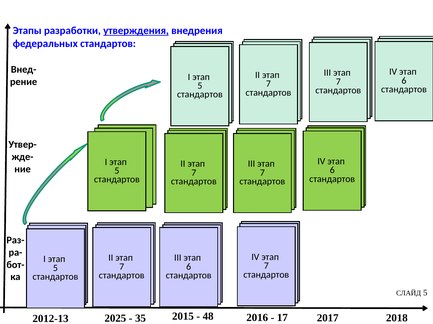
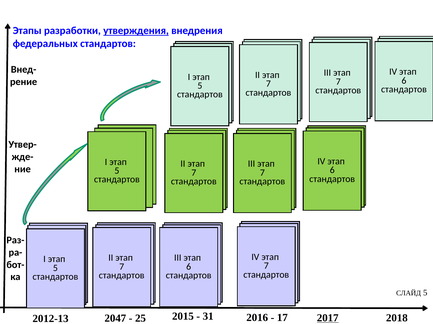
2025: 2025 -> 2047
35: 35 -> 25
48: 48 -> 31
2017 underline: none -> present
